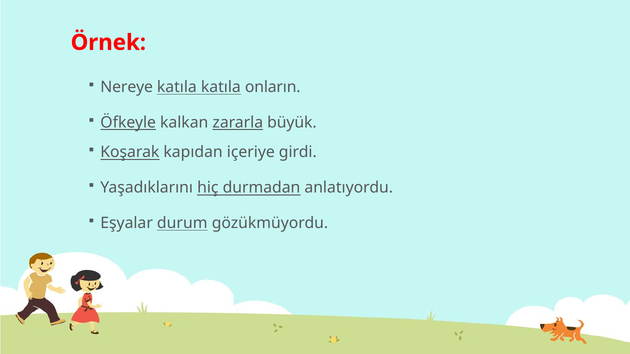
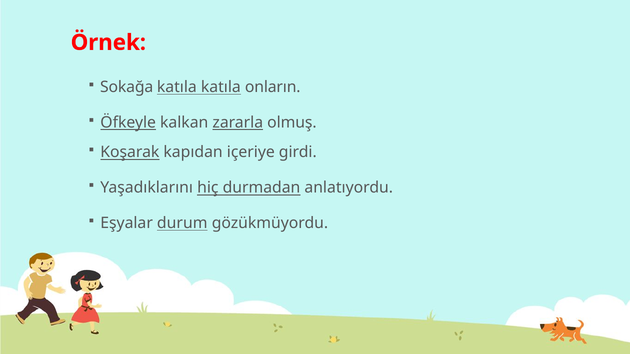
Nereye: Nereye -> Sokağa
büyük: büyük -> olmuş
